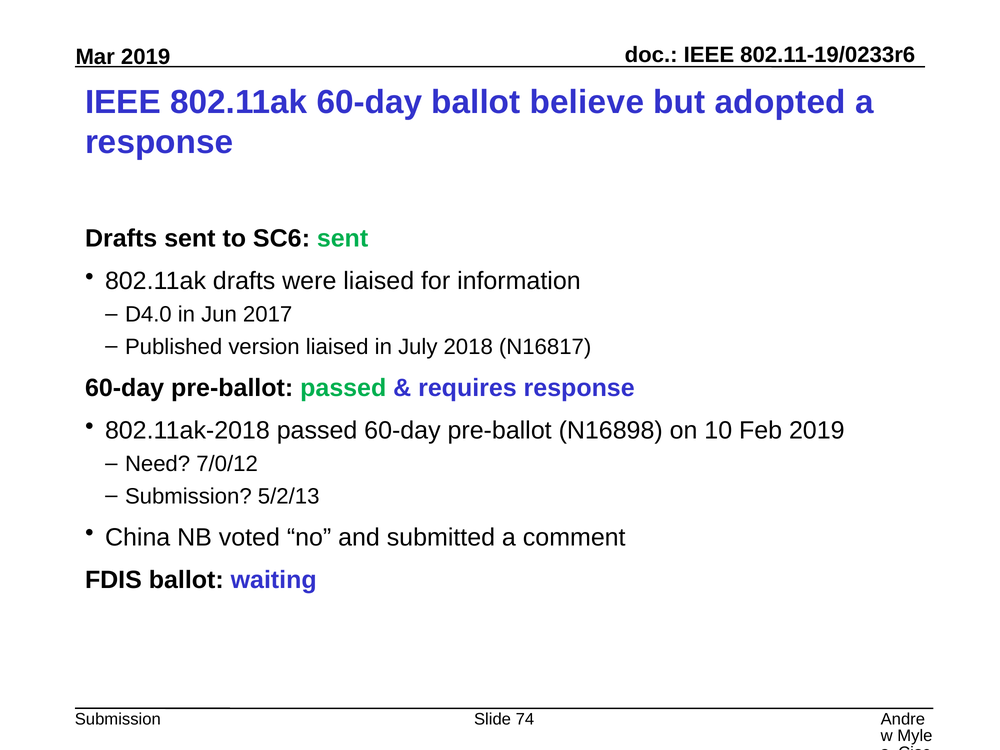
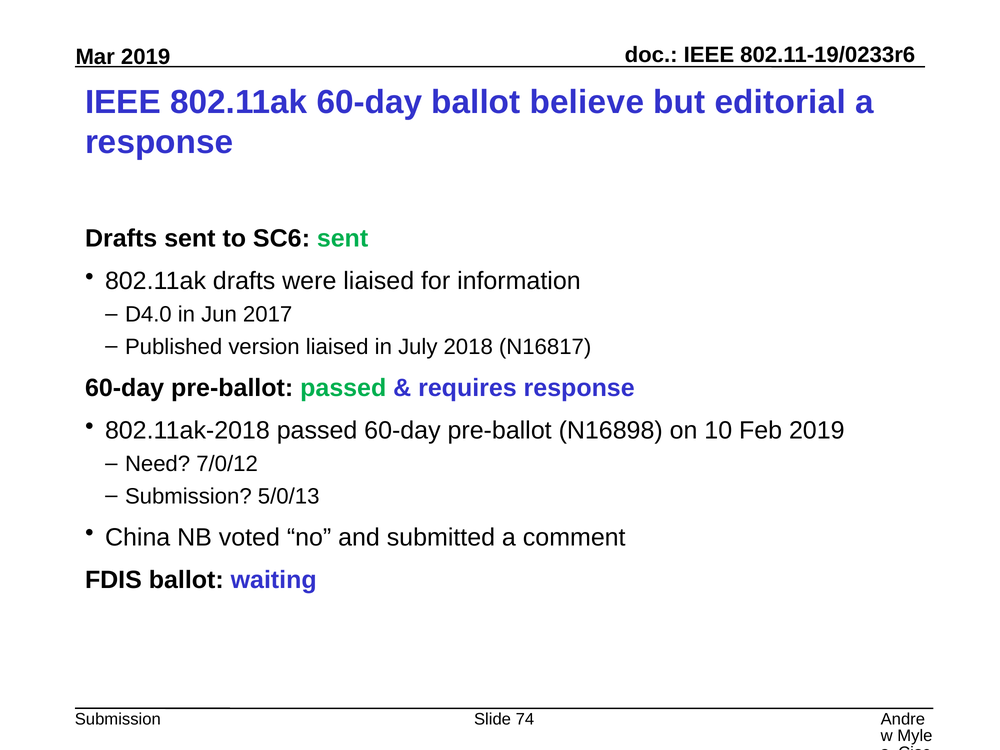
adopted: adopted -> editorial
5/2/13: 5/2/13 -> 5/0/13
